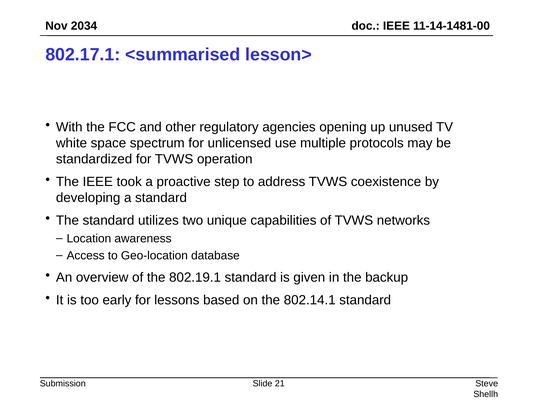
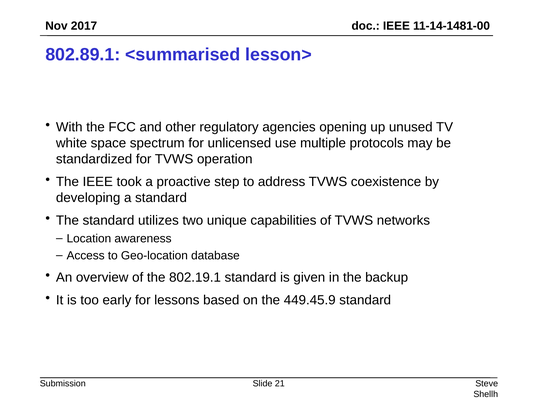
2034: 2034 -> 2017
802.17.1: 802.17.1 -> 802.89.1
802.14.1: 802.14.1 -> 449.45.9
